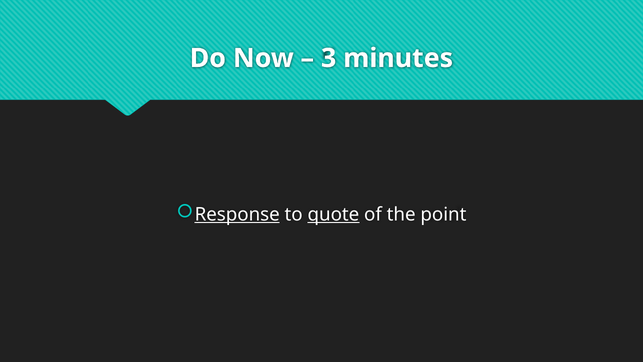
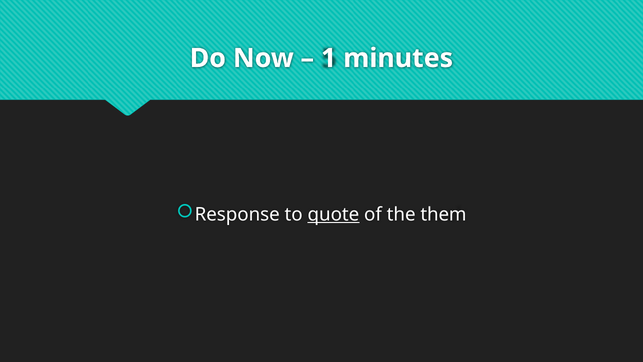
3: 3 -> 1
Response underline: present -> none
point: point -> them
